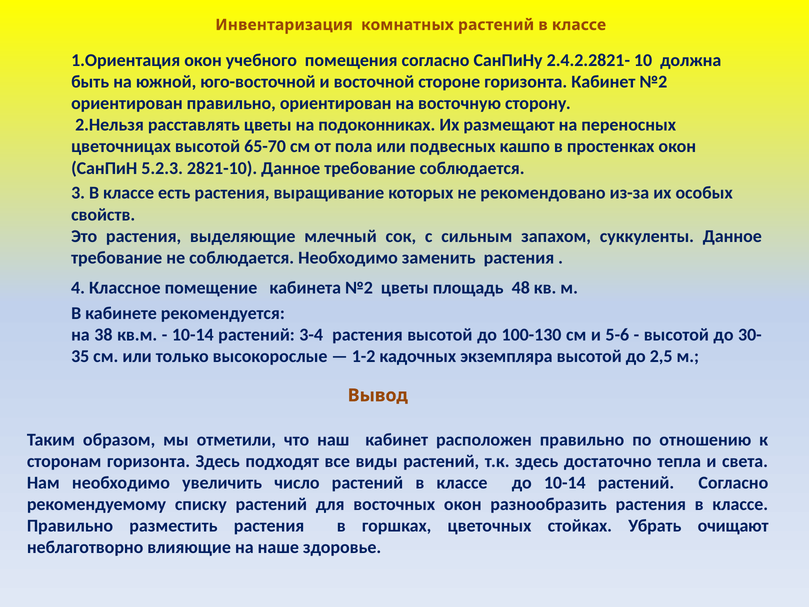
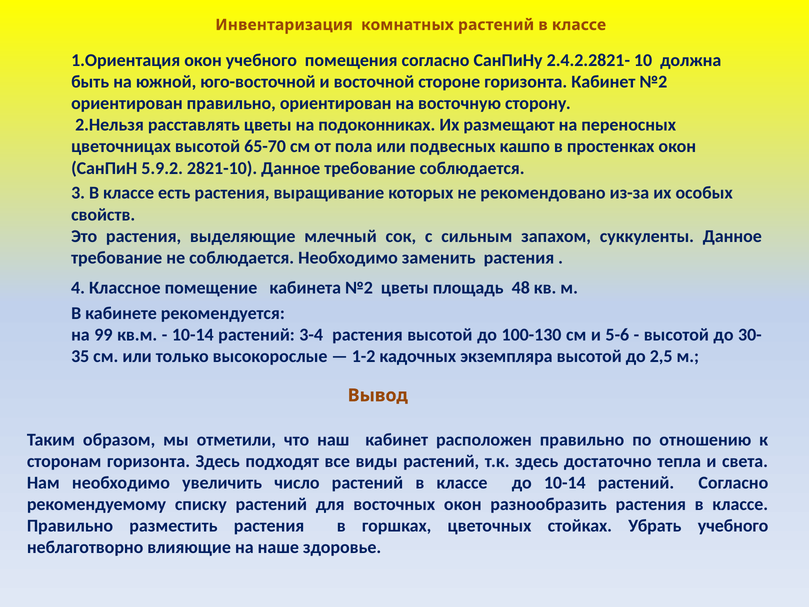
5.2.3: 5.2.3 -> 5.9.2
38: 38 -> 99
Убрать очищают: очищают -> учебного
